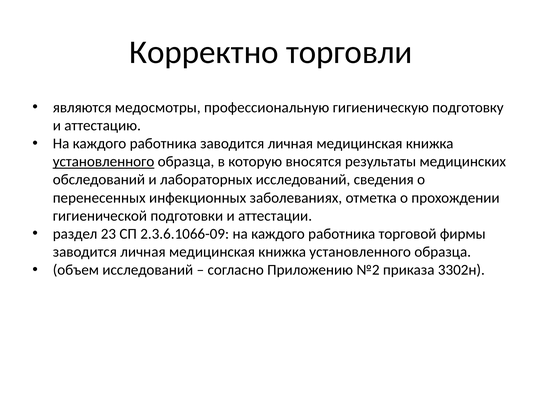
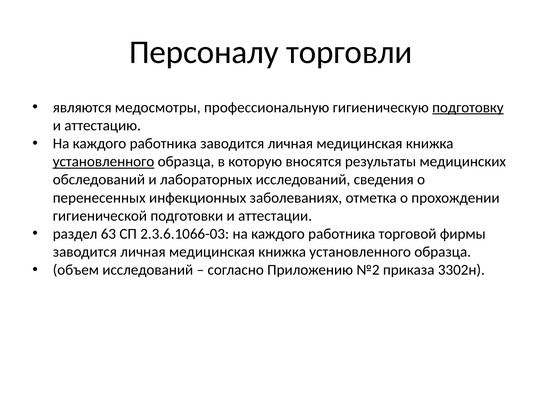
Корректно: Корректно -> Персоналу
подготовку underline: none -> present
23: 23 -> 63
2.3.6.1066-09: 2.3.6.1066-09 -> 2.3.6.1066-03
